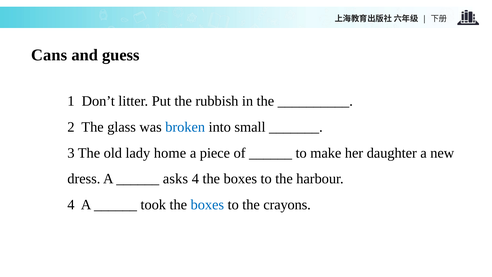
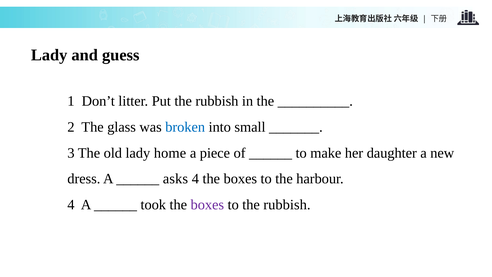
Cans at (49, 55): Cans -> Lady
boxes at (207, 205) colour: blue -> purple
to the crayons: crayons -> rubbish
